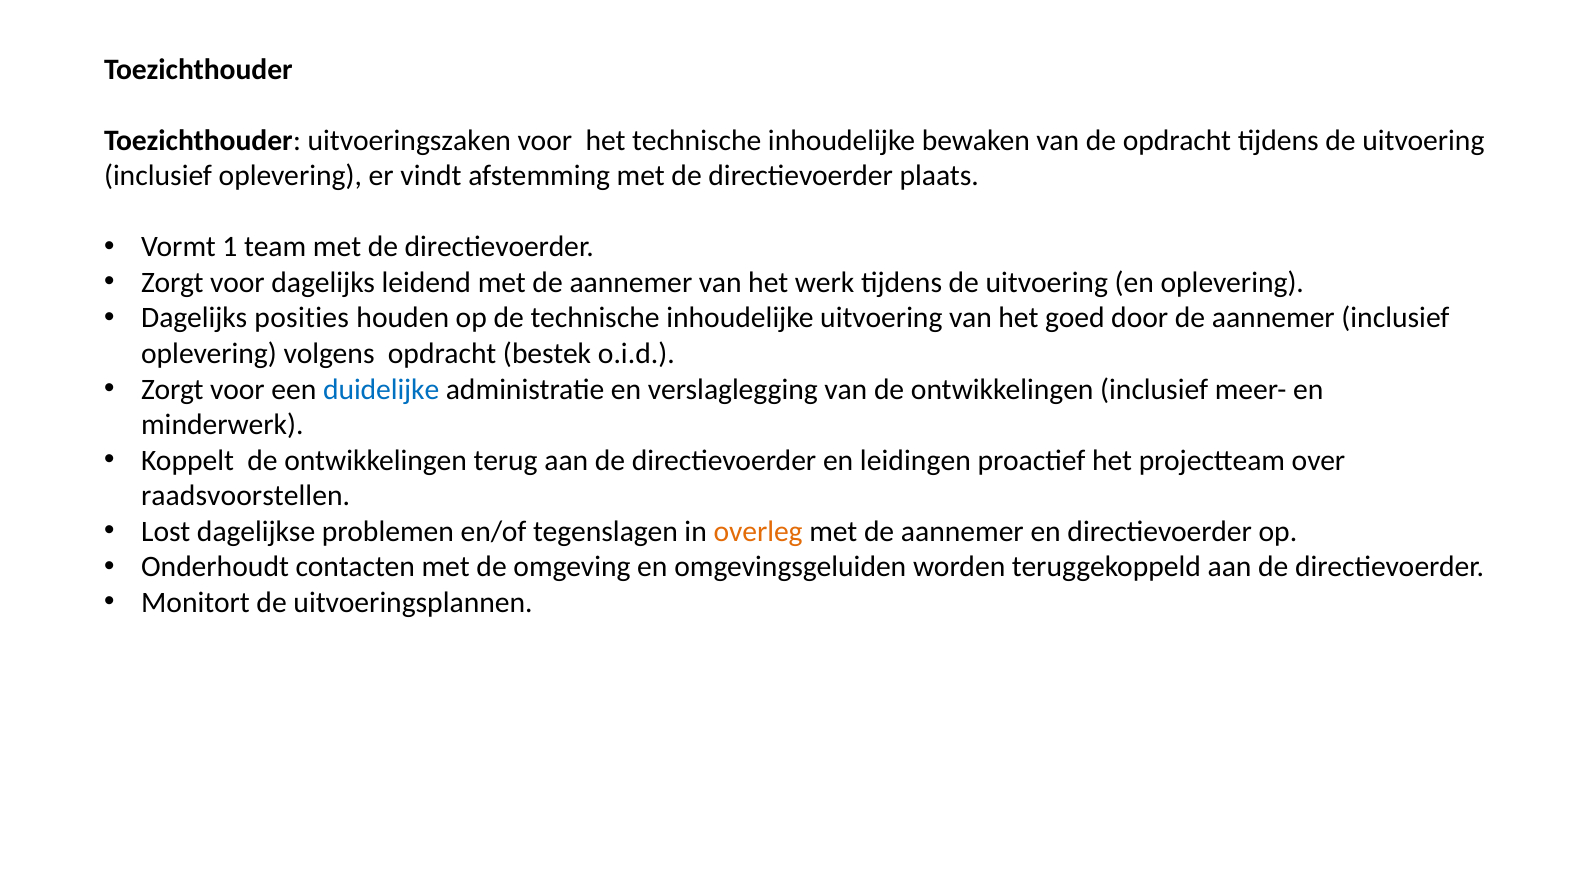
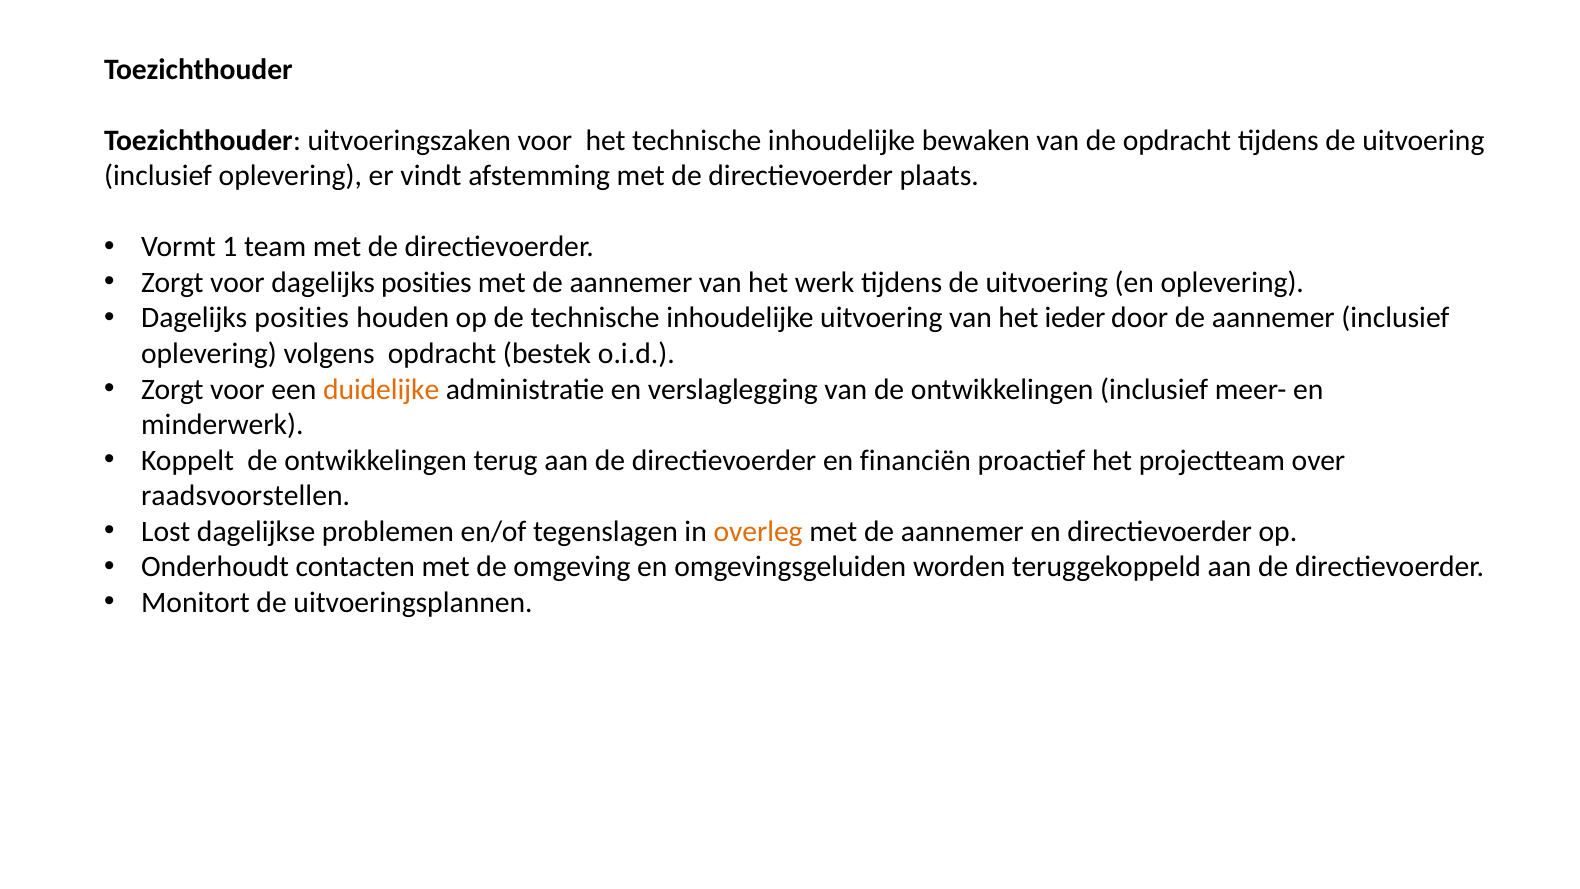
voor dagelijks leidend: leidend -> posities
goed: goed -> ieder
duidelijke colour: blue -> orange
leidingen: leidingen -> financiën
